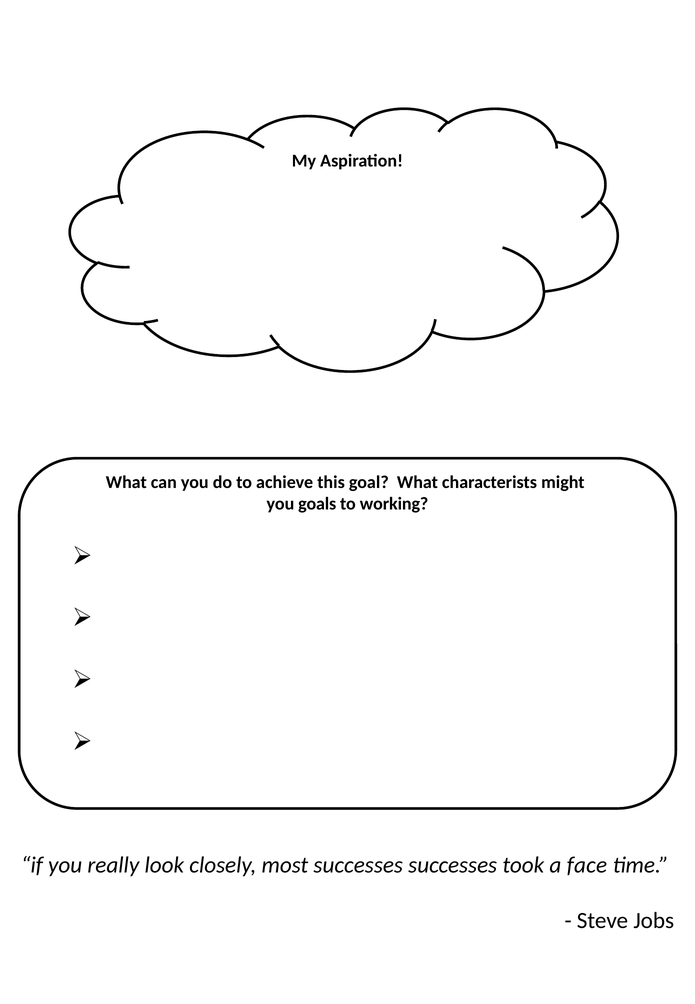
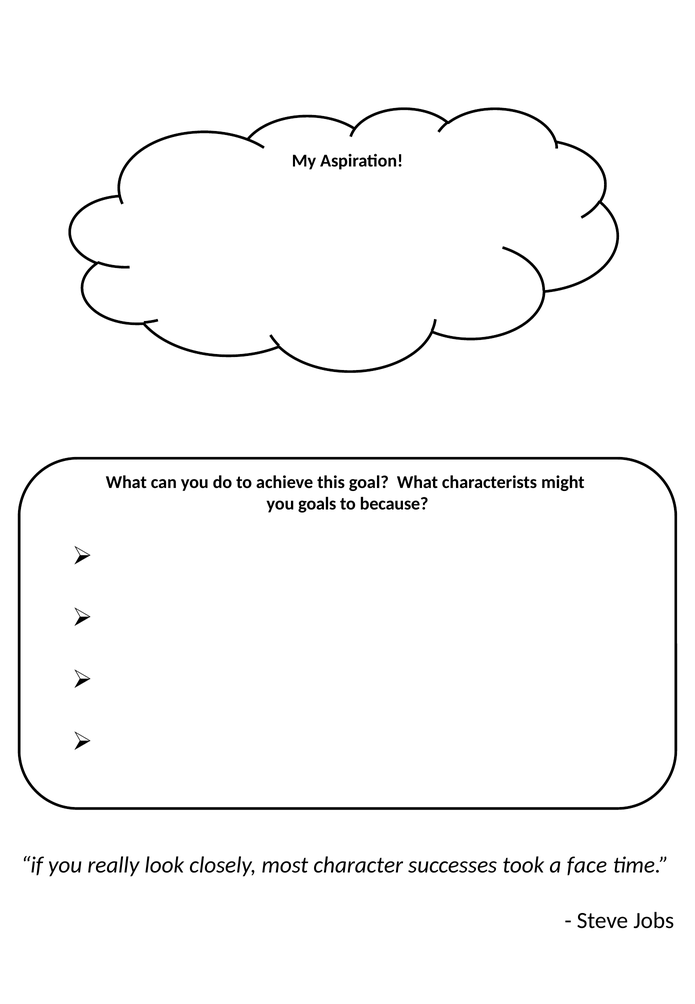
working: working -> because
most successes: successes -> character
